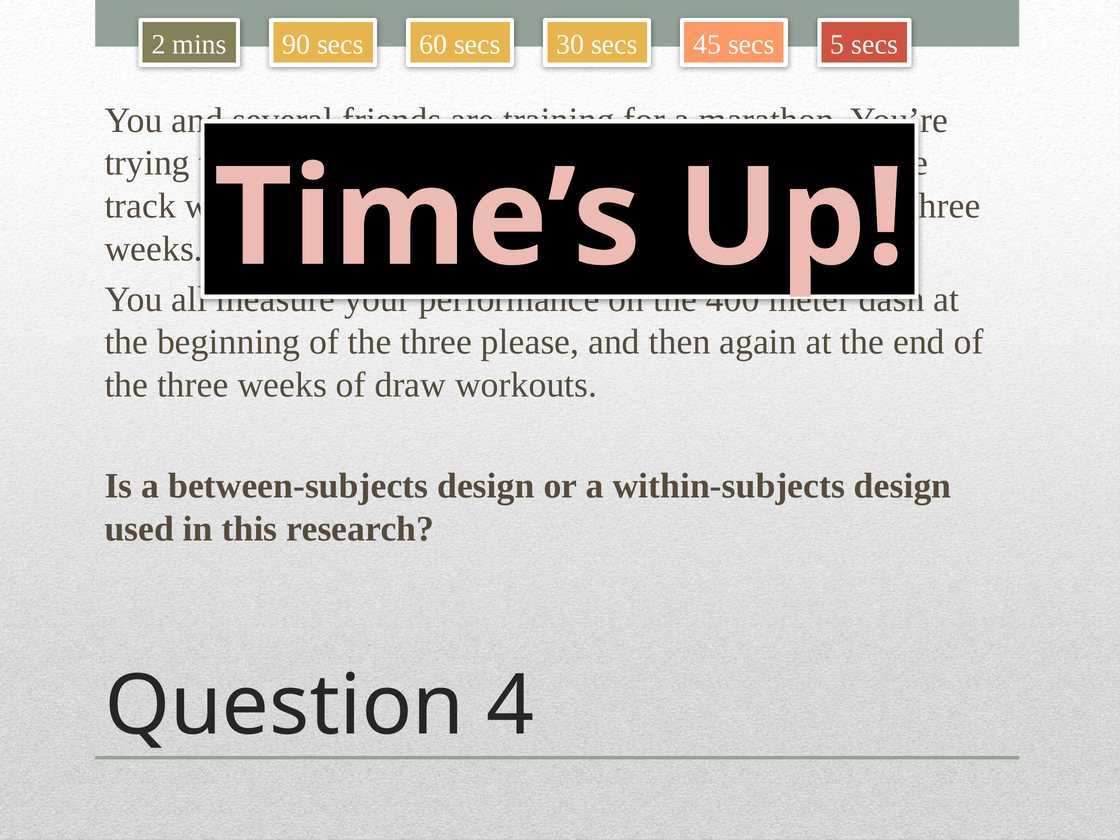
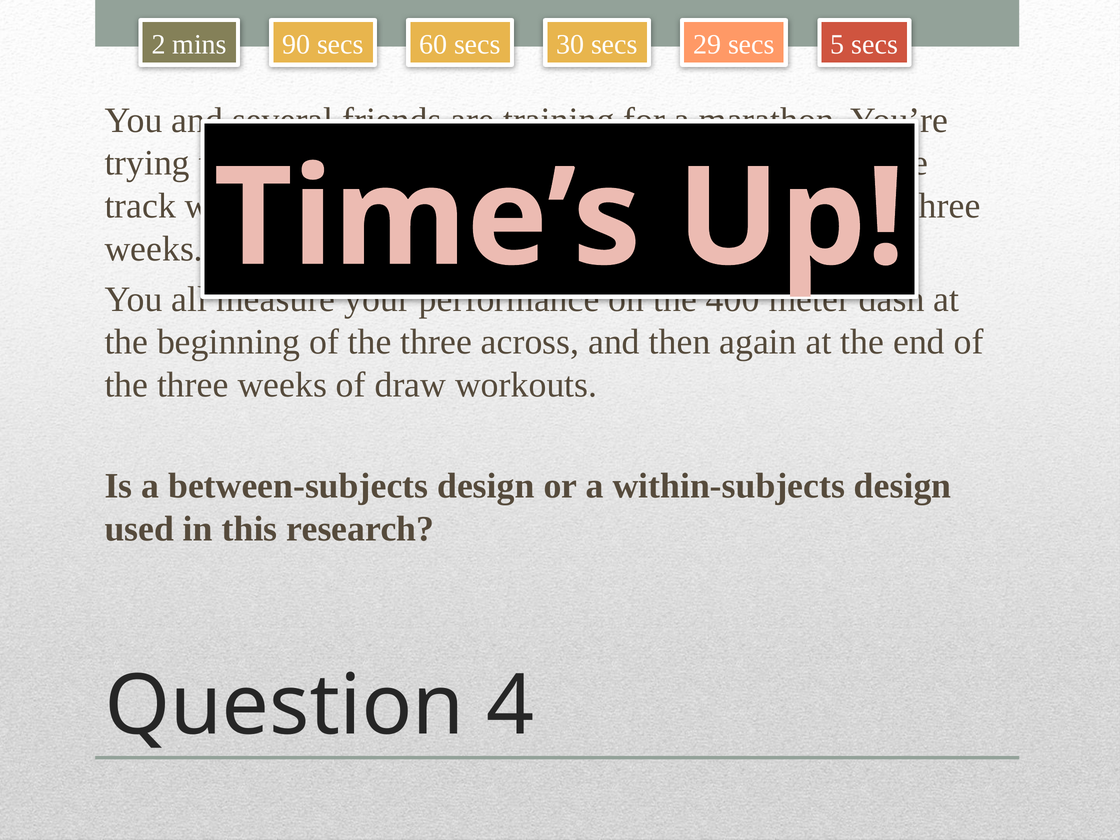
45: 45 -> 29
please: please -> across
